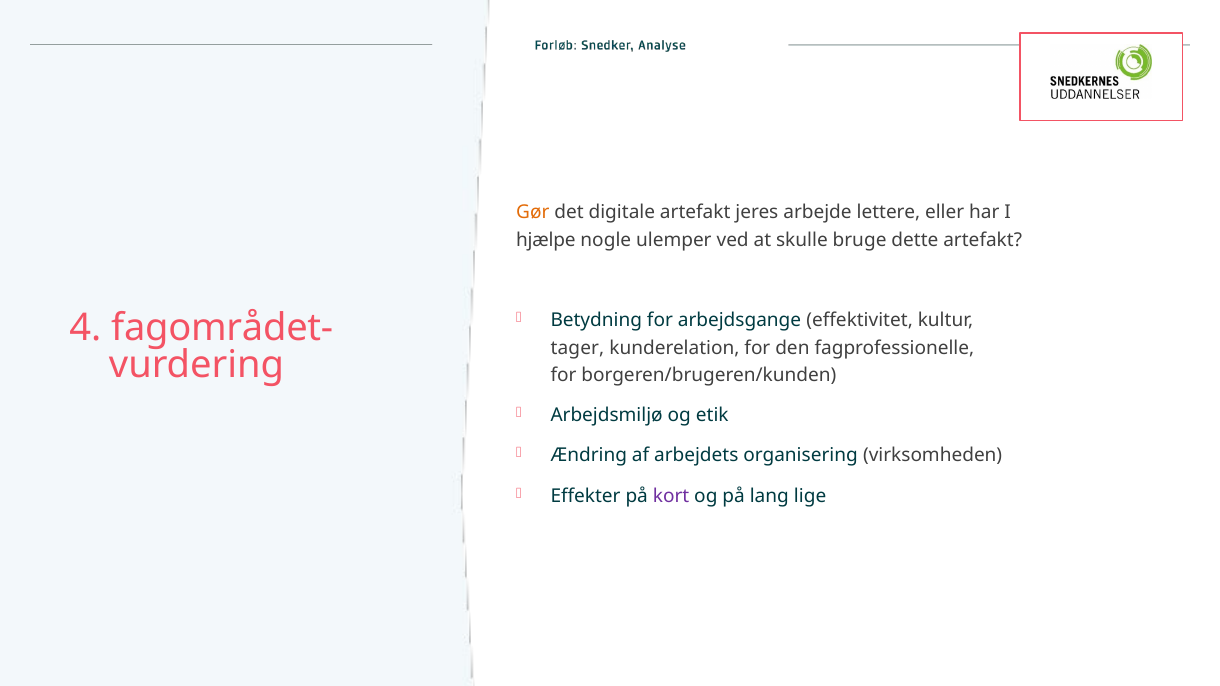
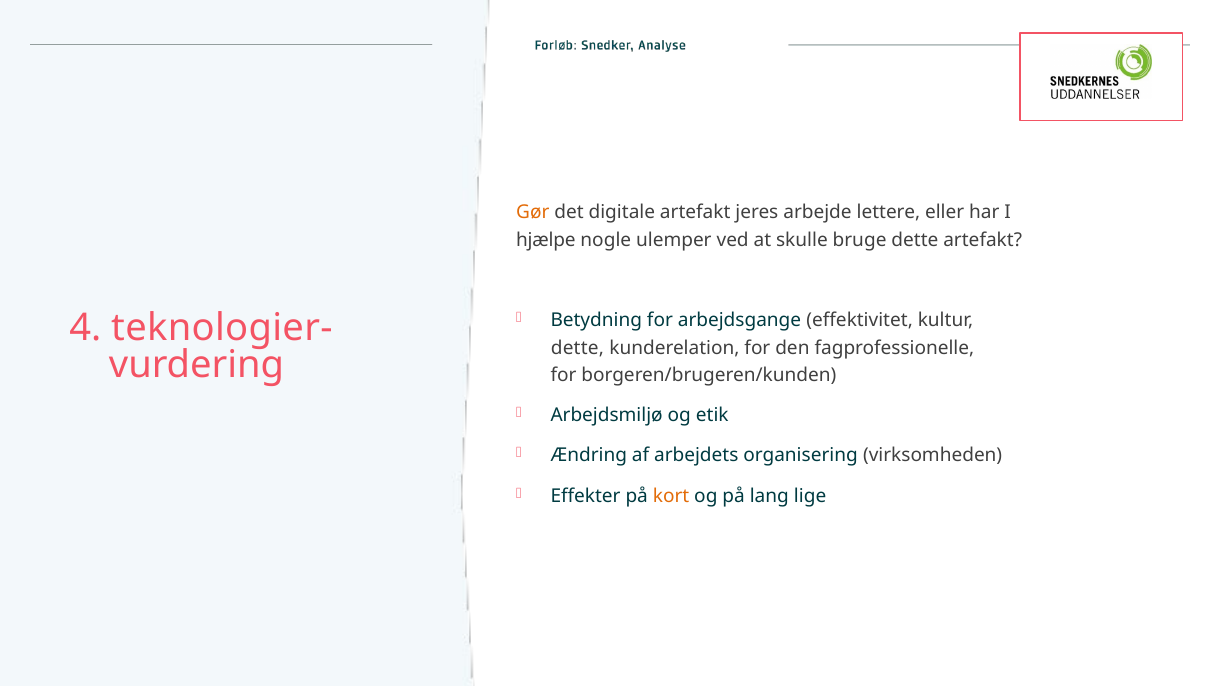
fagområdet-: fagområdet- -> teknologier-
tager at (577, 348): tager -> dette
kort colour: purple -> orange
